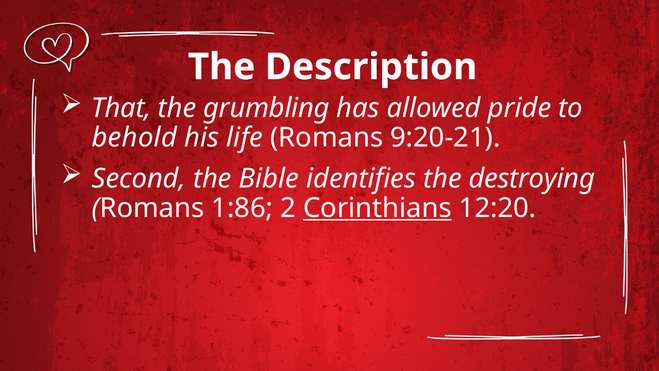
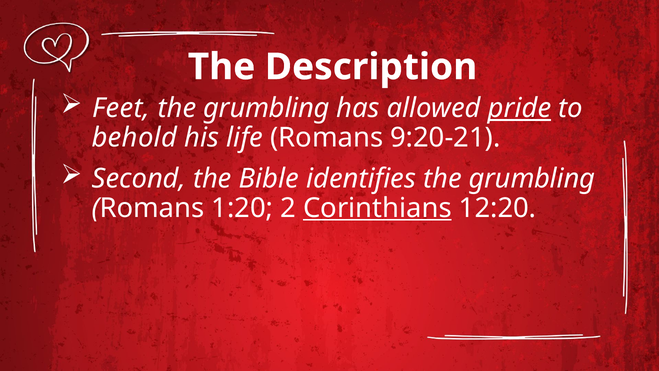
That: That -> Feet
pride underline: none -> present
identifies the destroying: destroying -> grumbling
1:86: 1:86 -> 1:20
